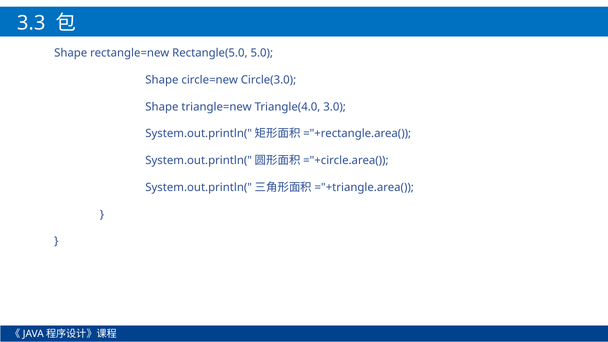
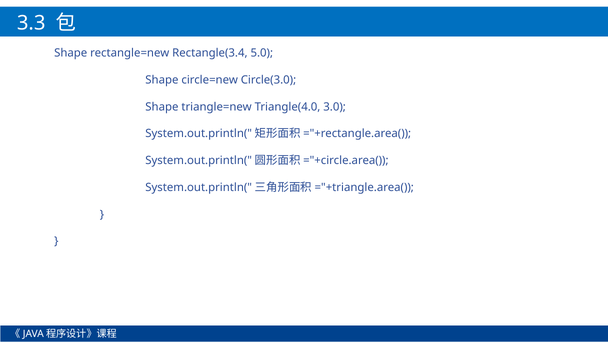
Rectangle(5.0: Rectangle(5.0 -> Rectangle(3.4
